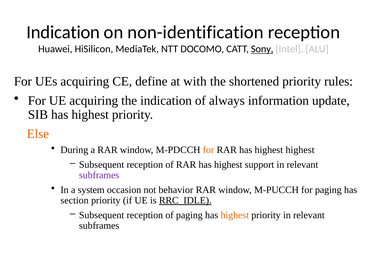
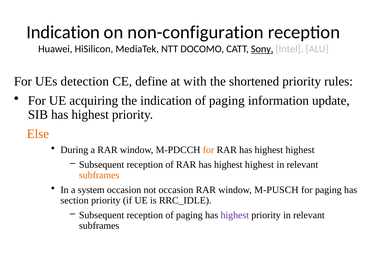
non-identification: non-identification -> non-configuration
UEs acquiring: acquiring -> detection
indication of always: always -> paging
support at (259, 165): support -> highest
subframes at (99, 175) colour: purple -> orange
not behavior: behavior -> occasion
M-PUCCH: M-PUCCH -> M-PUSCH
RRC_IDLE underline: present -> none
highest at (235, 215) colour: orange -> purple
